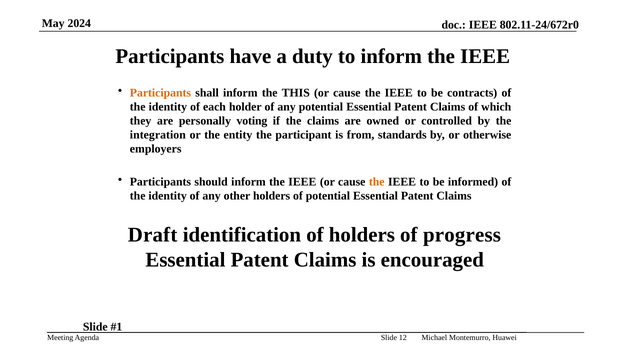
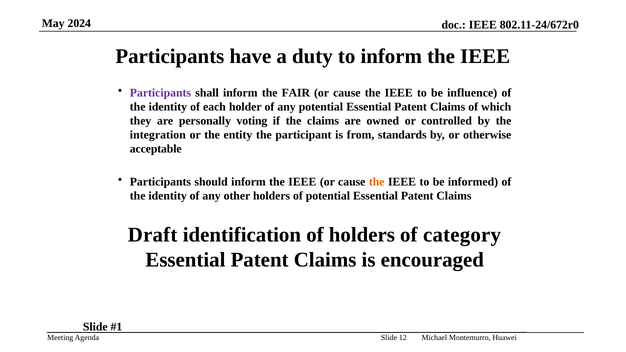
Participants at (160, 93) colour: orange -> purple
THIS: THIS -> FAIR
contracts: contracts -> influence
employers: employers -> acceptable
progress: progress -> category
